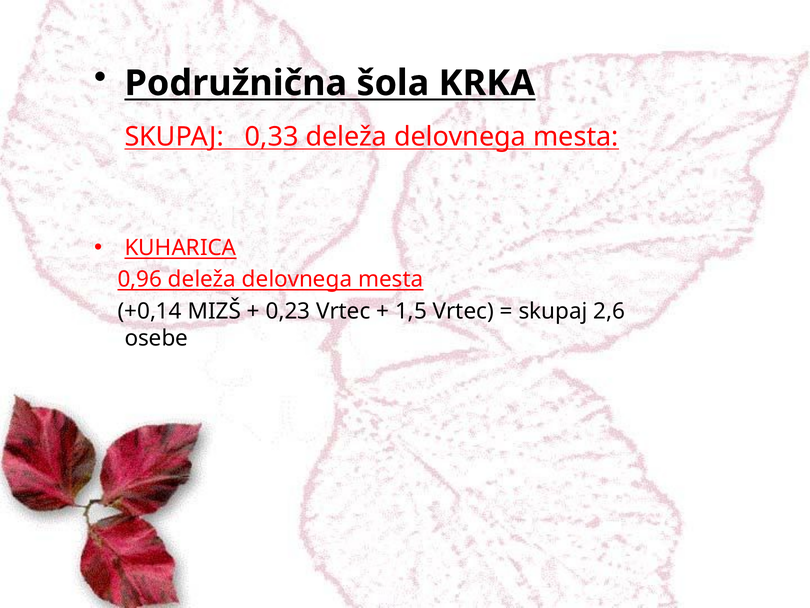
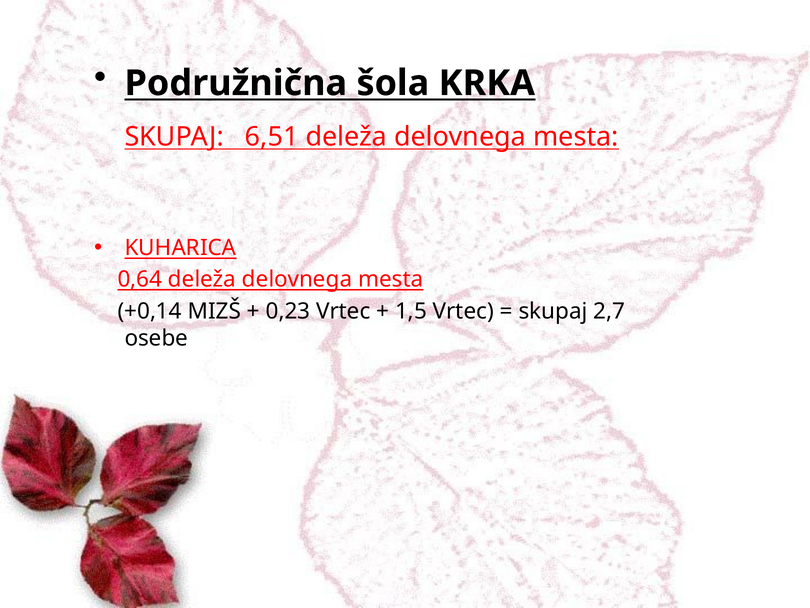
0,33: 0,33 -> 6,51
0,96: 0,96 -> 0,64
2,6: 2,6 -> 2,7
